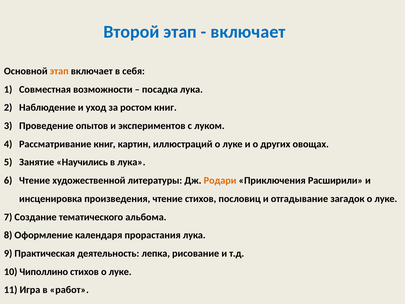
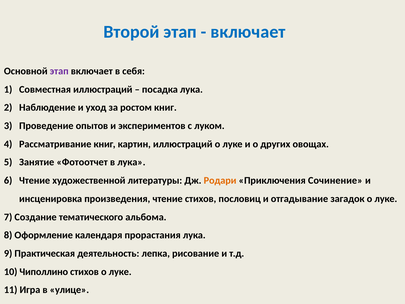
этап at (59, 71) colour: orange -> purple
Совместная возможности: возможности -> иллюстраций
Научились: Научились -> Фотоотчет
Расширили: Расширили -> Сочинение
работ: работ -> улице
